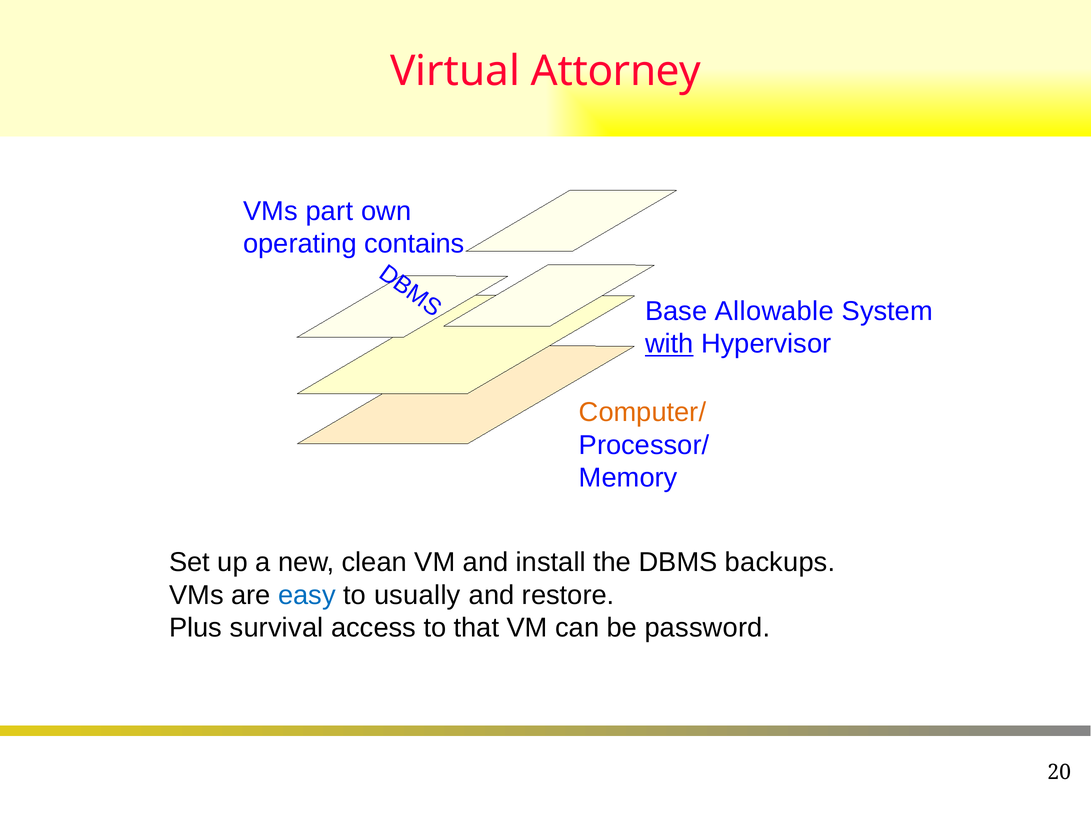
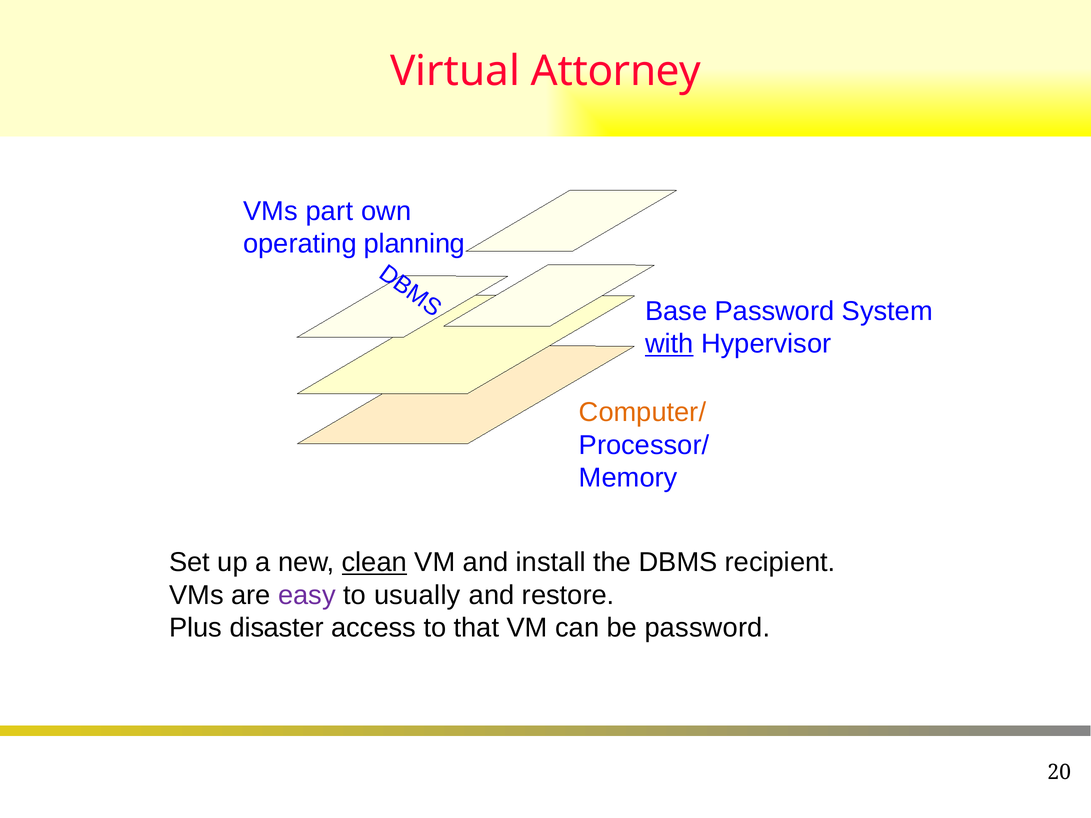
contains: contains -> planning
Allowable at (774, 311): Allowable -> Password
clean underline: none -> present
backups: backups -> recipient
easy colour: blue -> purple
survival: survival -> disaster
